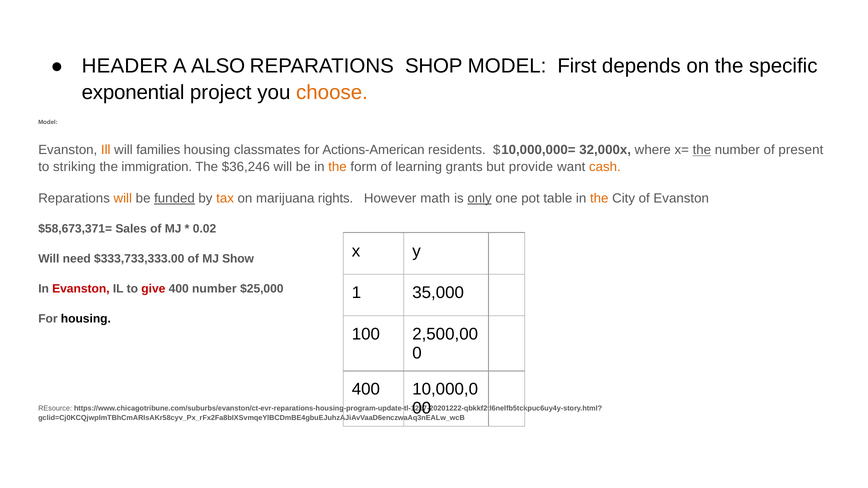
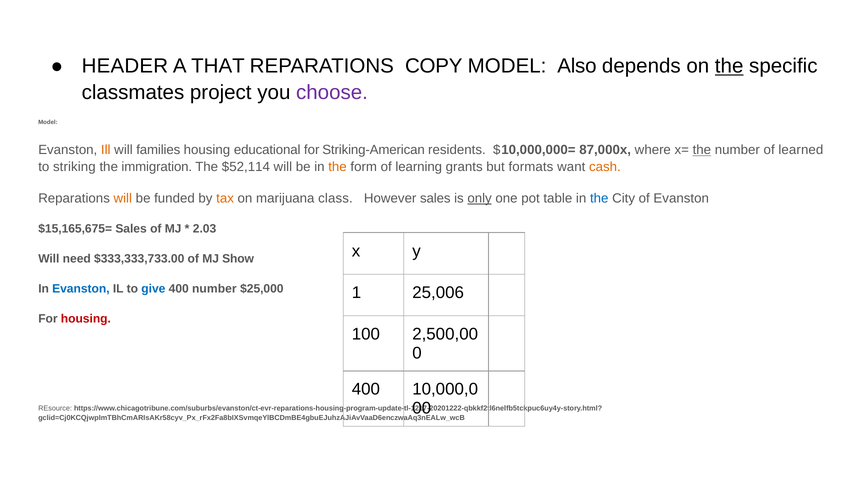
ALSO: ALSO -> THAT
SHOP: SHOP -> COPY
First: First -> Also
the at (729, 66) underline: none -> present
exponential: exponential -> classmates
choose colour: orange -> purple
classmates: classmates -> educational
Actions-American: Actions-American -> Striking-American
32,000x: 32,000x -> 87,000x
present: present -> learned
$36,246: $36,246 -> $52,114
provide: provide -> formats
funded underline: present -> none
rights: rights -> class
However math: math -> sales
the at (599, 198) colour: orange -> blue
$58,673,371=: $58,673,371= -> $15,165,675=
0.02: 0.02 -> 2.03
$333,733,333.00: $333,733,333.00 -> $333,333,733.00
Evanston at (81, 289) colour: red -> blue
give colour: red -> blue
35,000: 35,000 -> 25,006
housing at (86, 319) colour: black -> red
